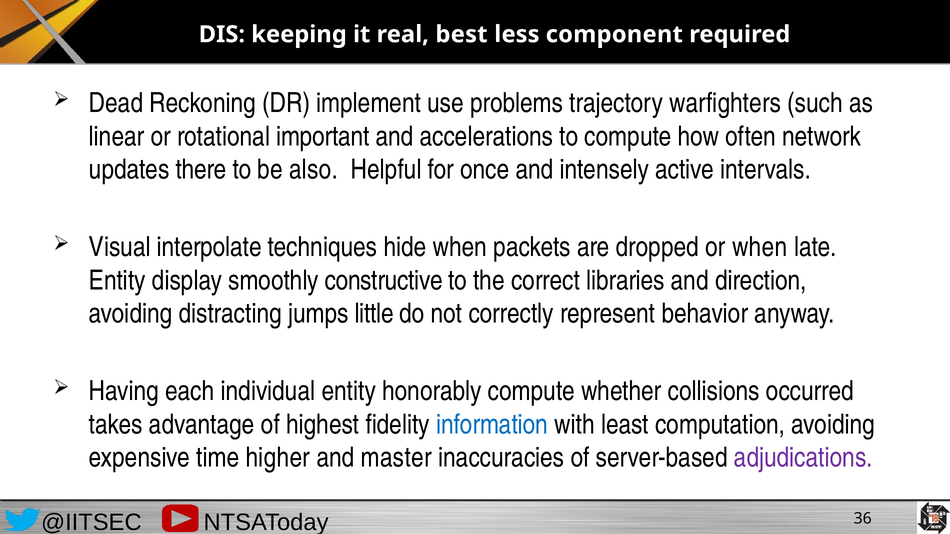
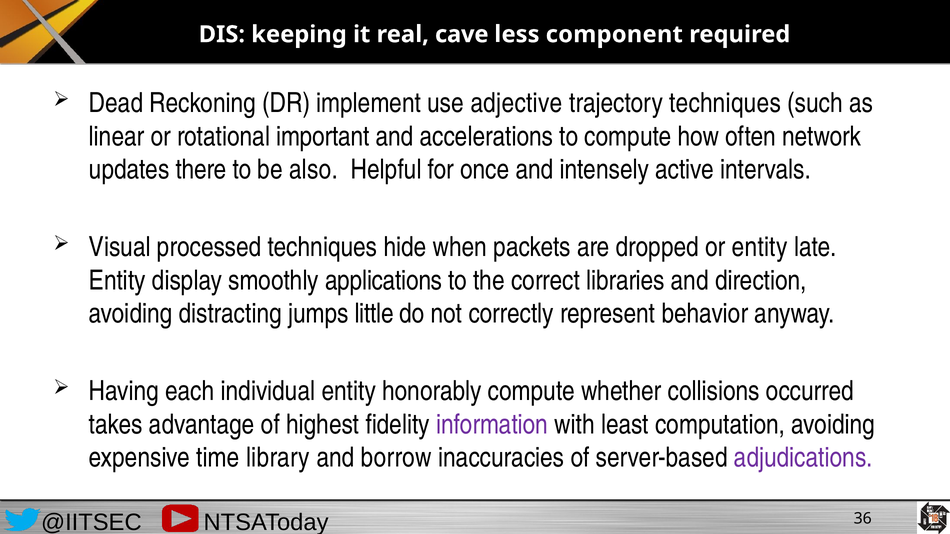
best: best -> cave
problems: problems -> adjective
trajectory warfighters: warfighters -> techniques
interpolate: interpolate -> processed
or when: when -> entity
constructive: constructive -> applications
information colour: blue -> purple
higher: higher -> library
master: master -> borrow
